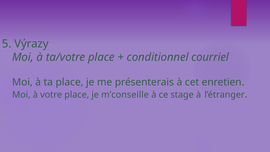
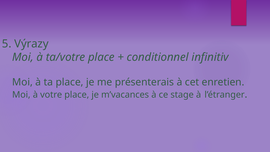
courriel: courriel -> infinitiv
m’conseille: m’conseille -> m’vacances
